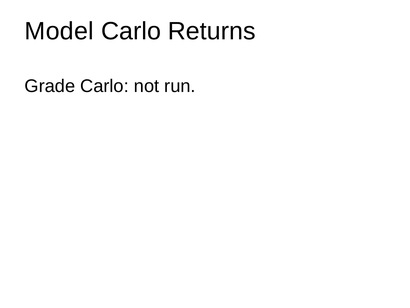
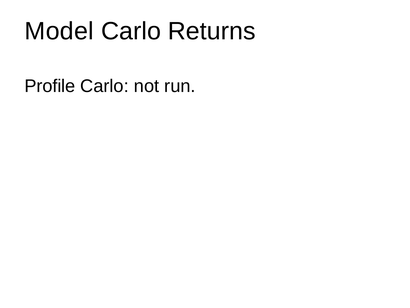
Grade: Grade -> Profile
